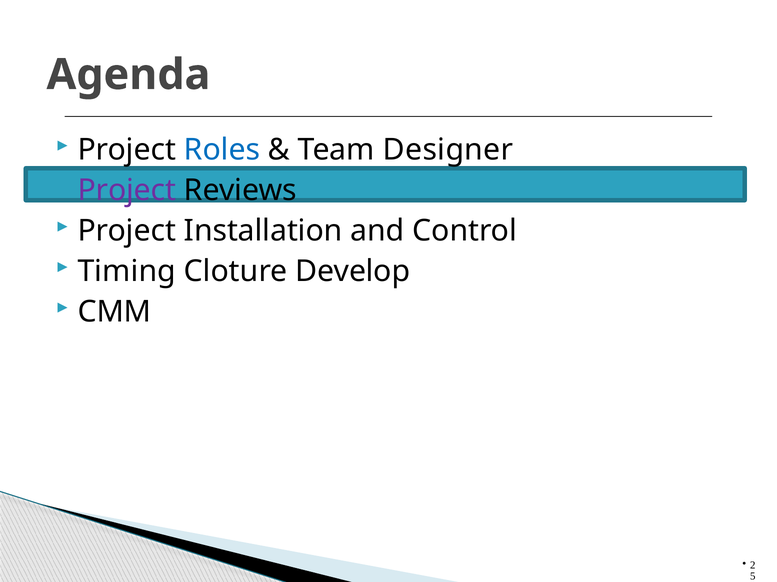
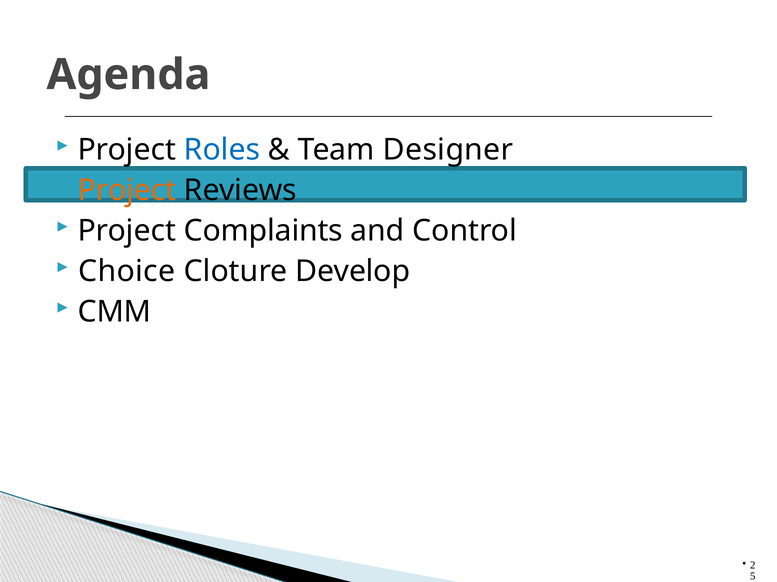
Project at (127, 191) colour: purple -> orange
Installation: Installation -> Complaints
Timing: Timing -> Choice
